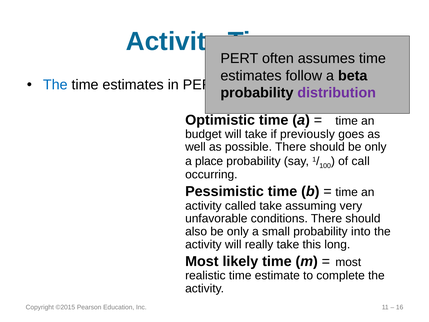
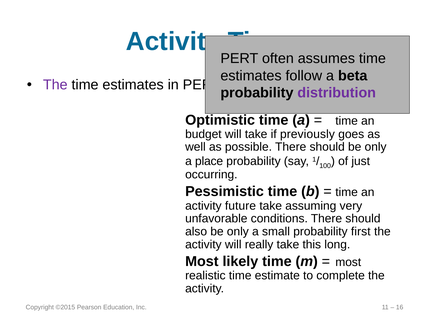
The at (55, 85) colour: blue -> purple
call: call -> just
called: called -> future
into: into -> first
